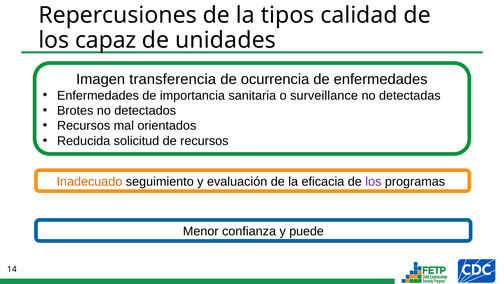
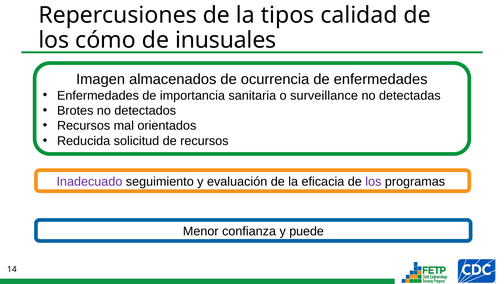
capaz: capaz -> cómo
unidades: unidades -> inusuales
transferencia: transferencia -> almacenados
Inadecuado colour: orange -> purple
